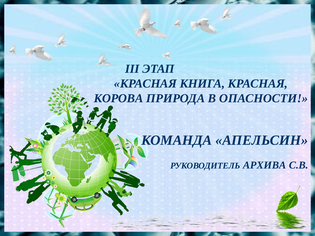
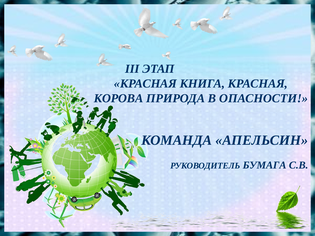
АРХИВА: АРХИВА -> БУМАГА
